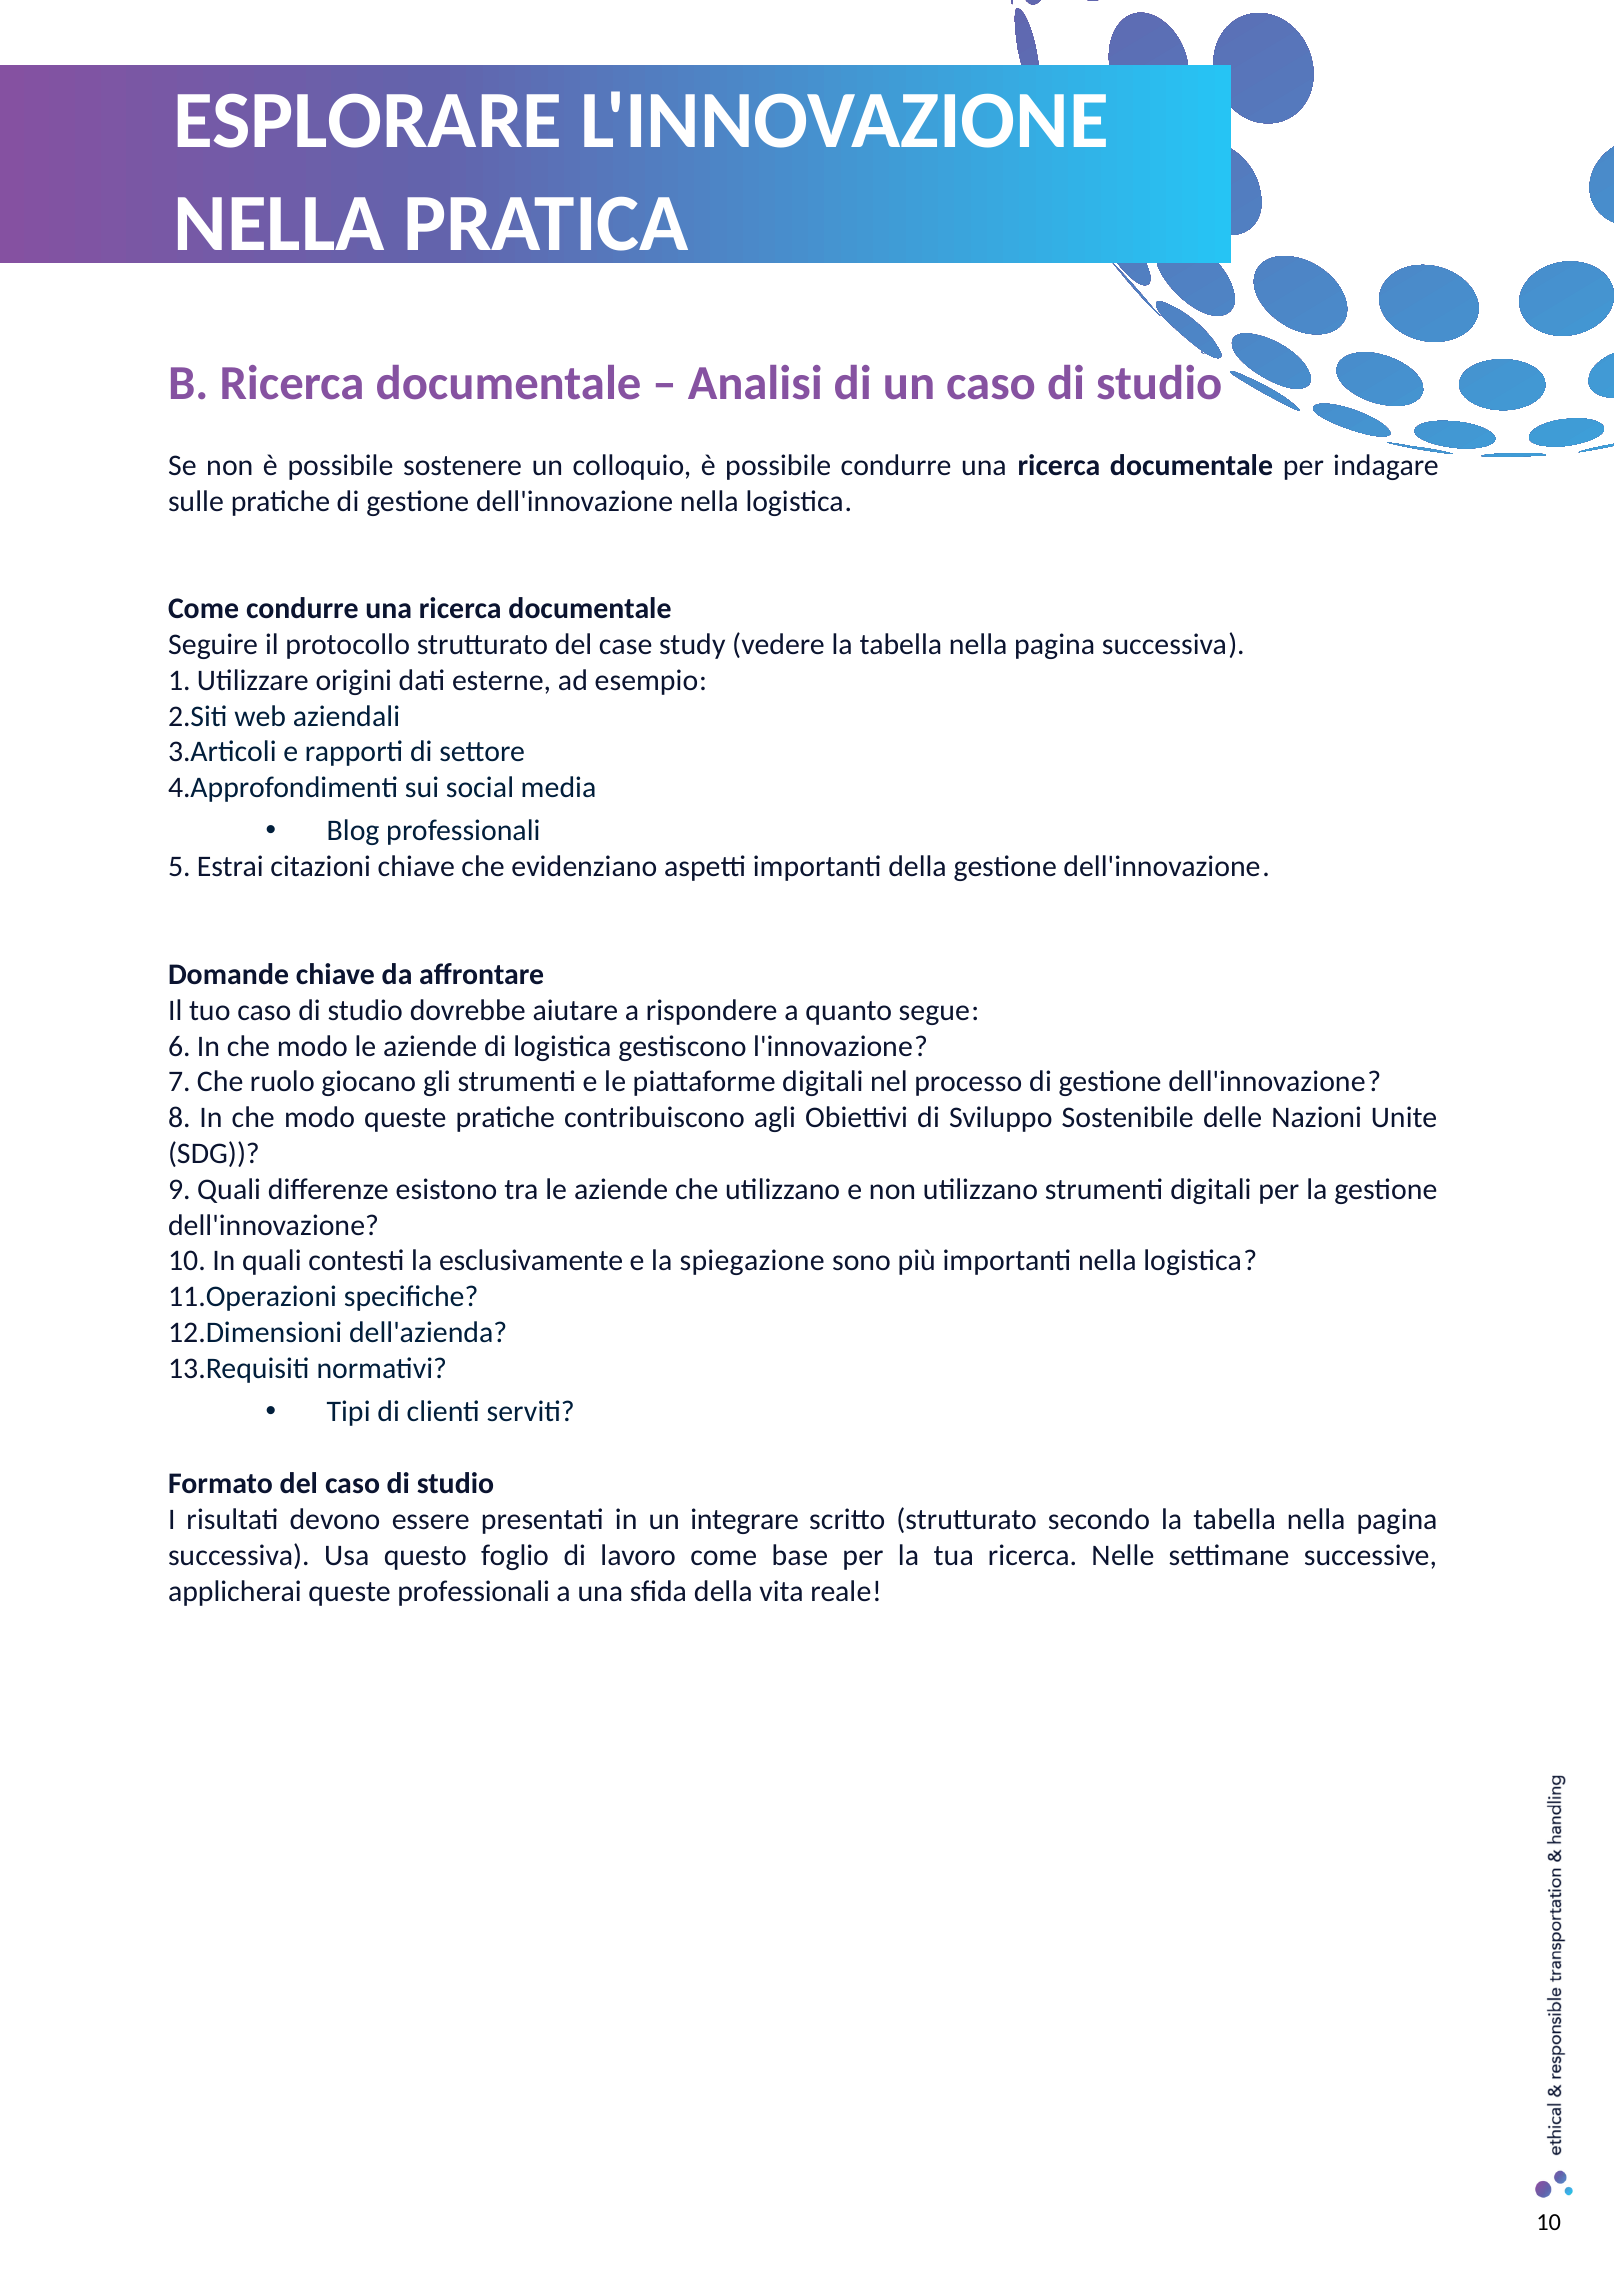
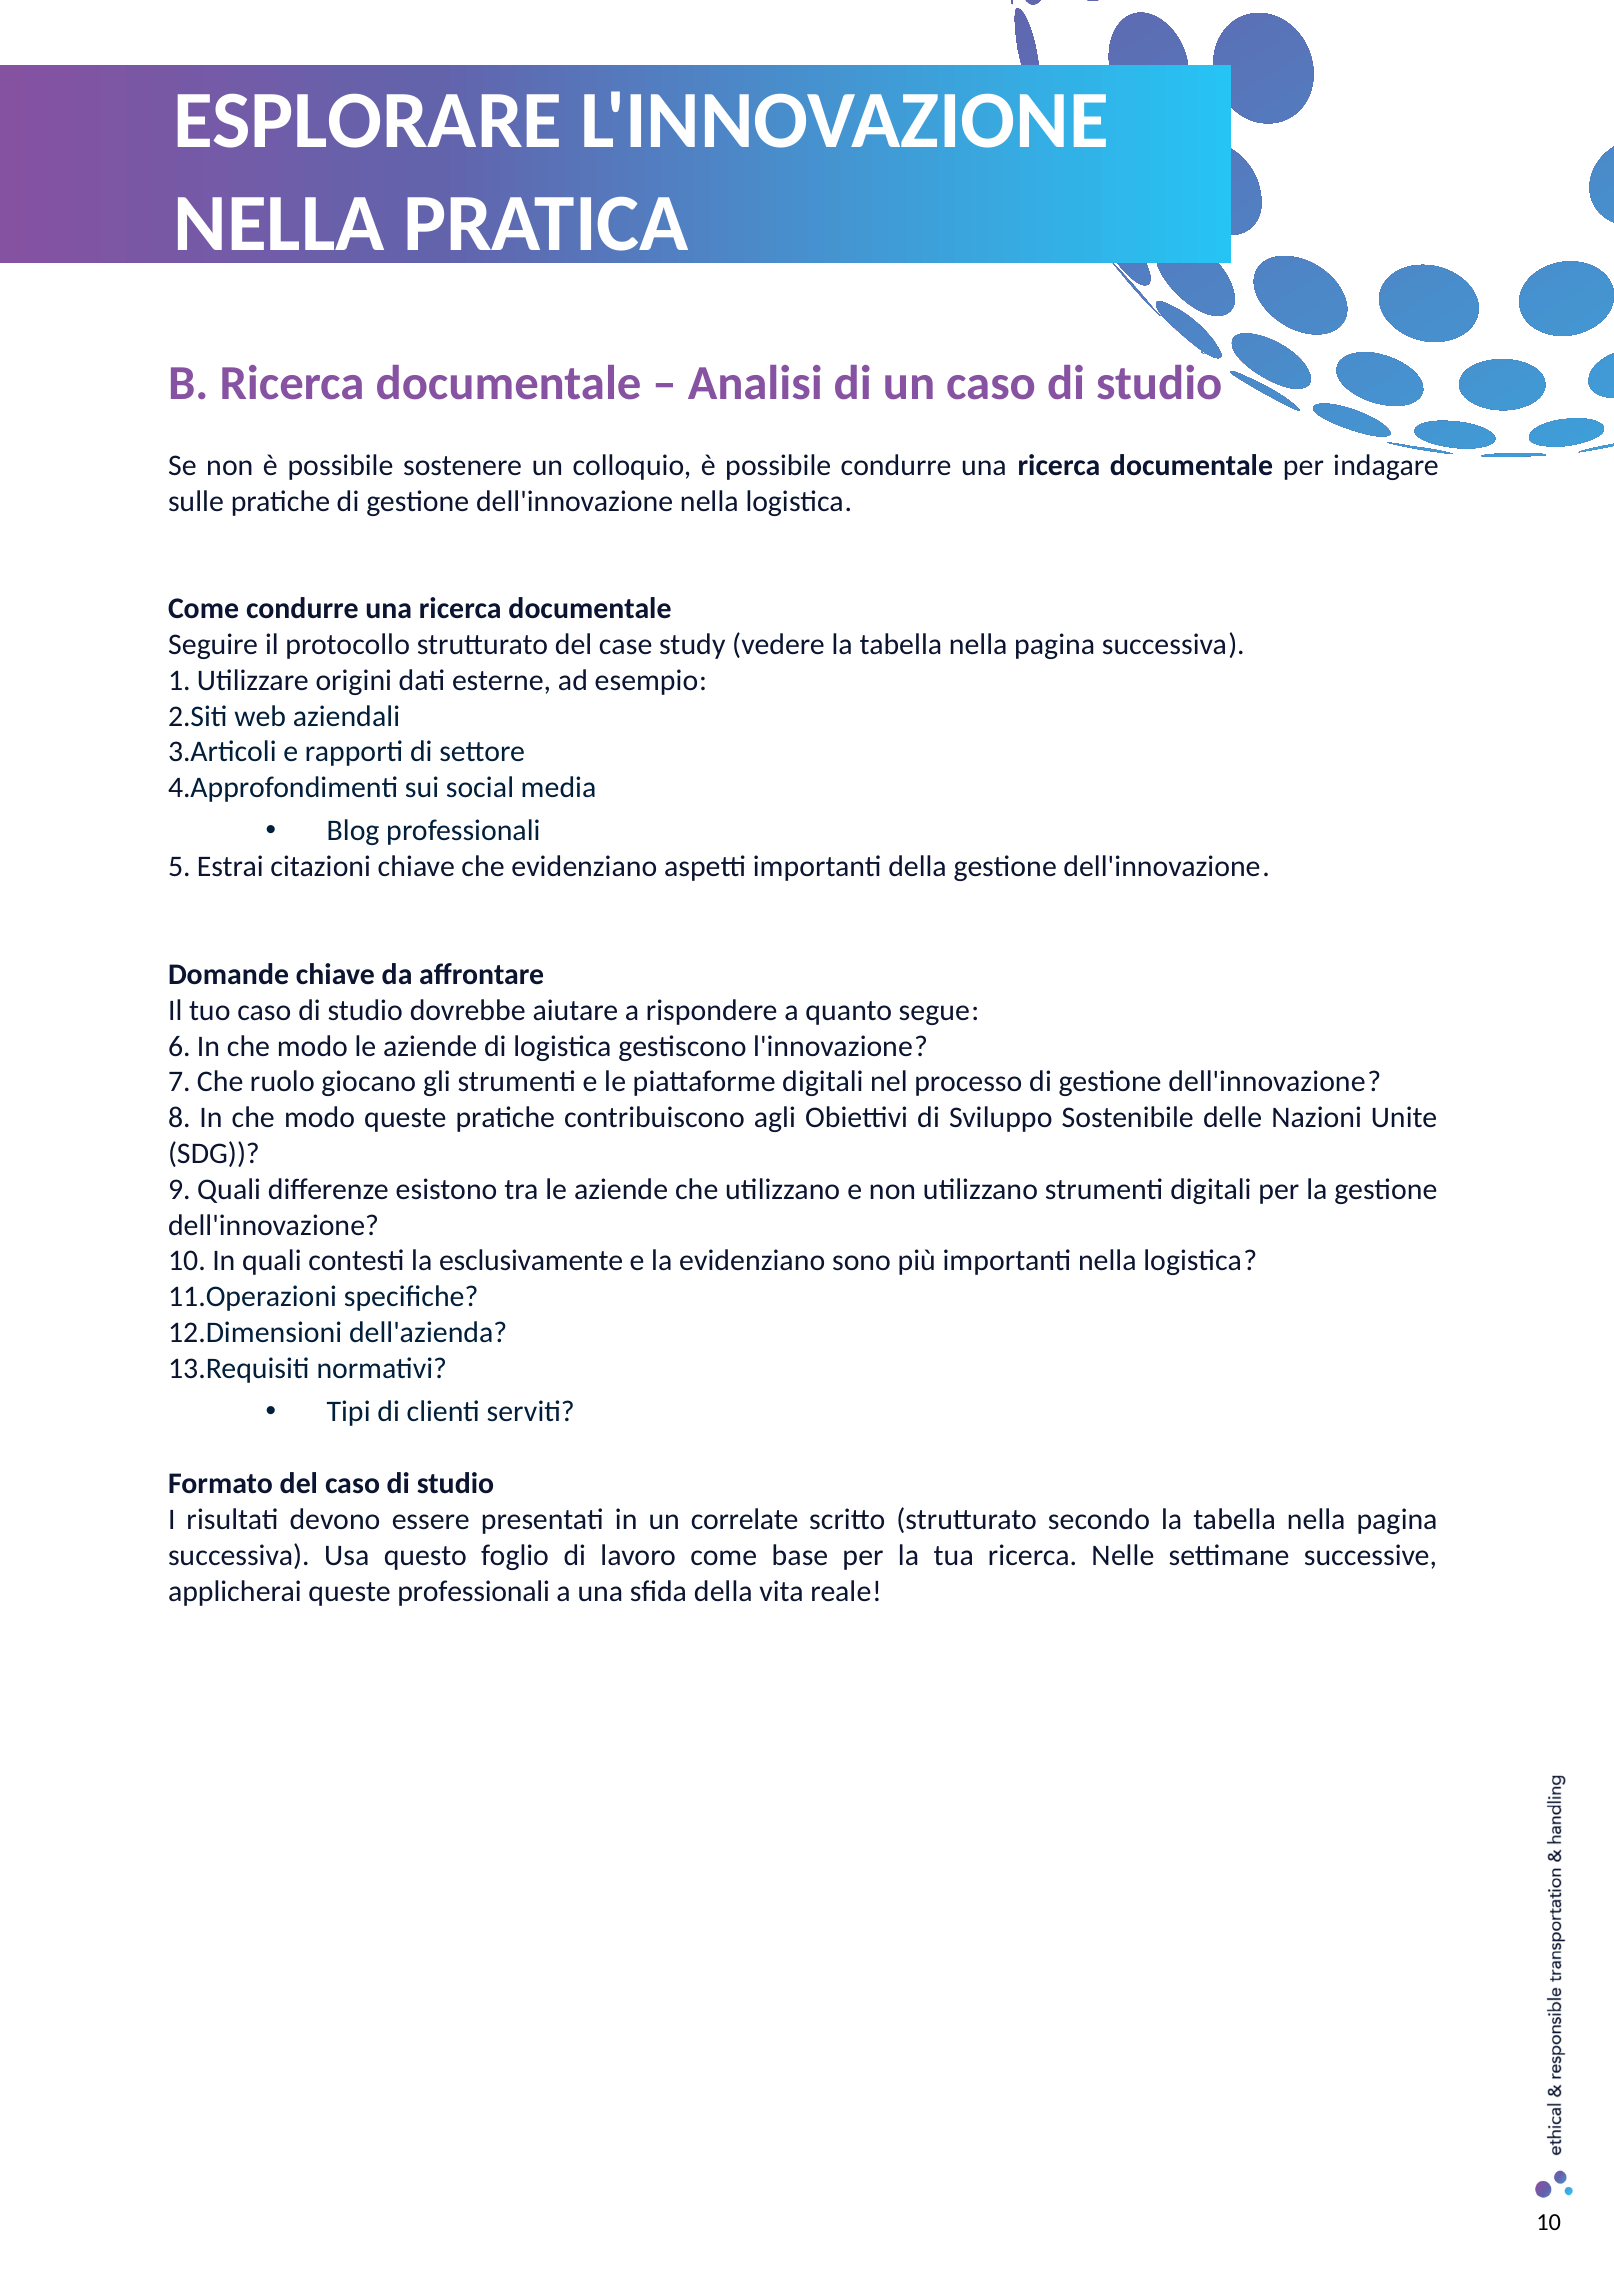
la spiegazione: spiegazione -> evidenziano
integrare: integrare -> correlate
